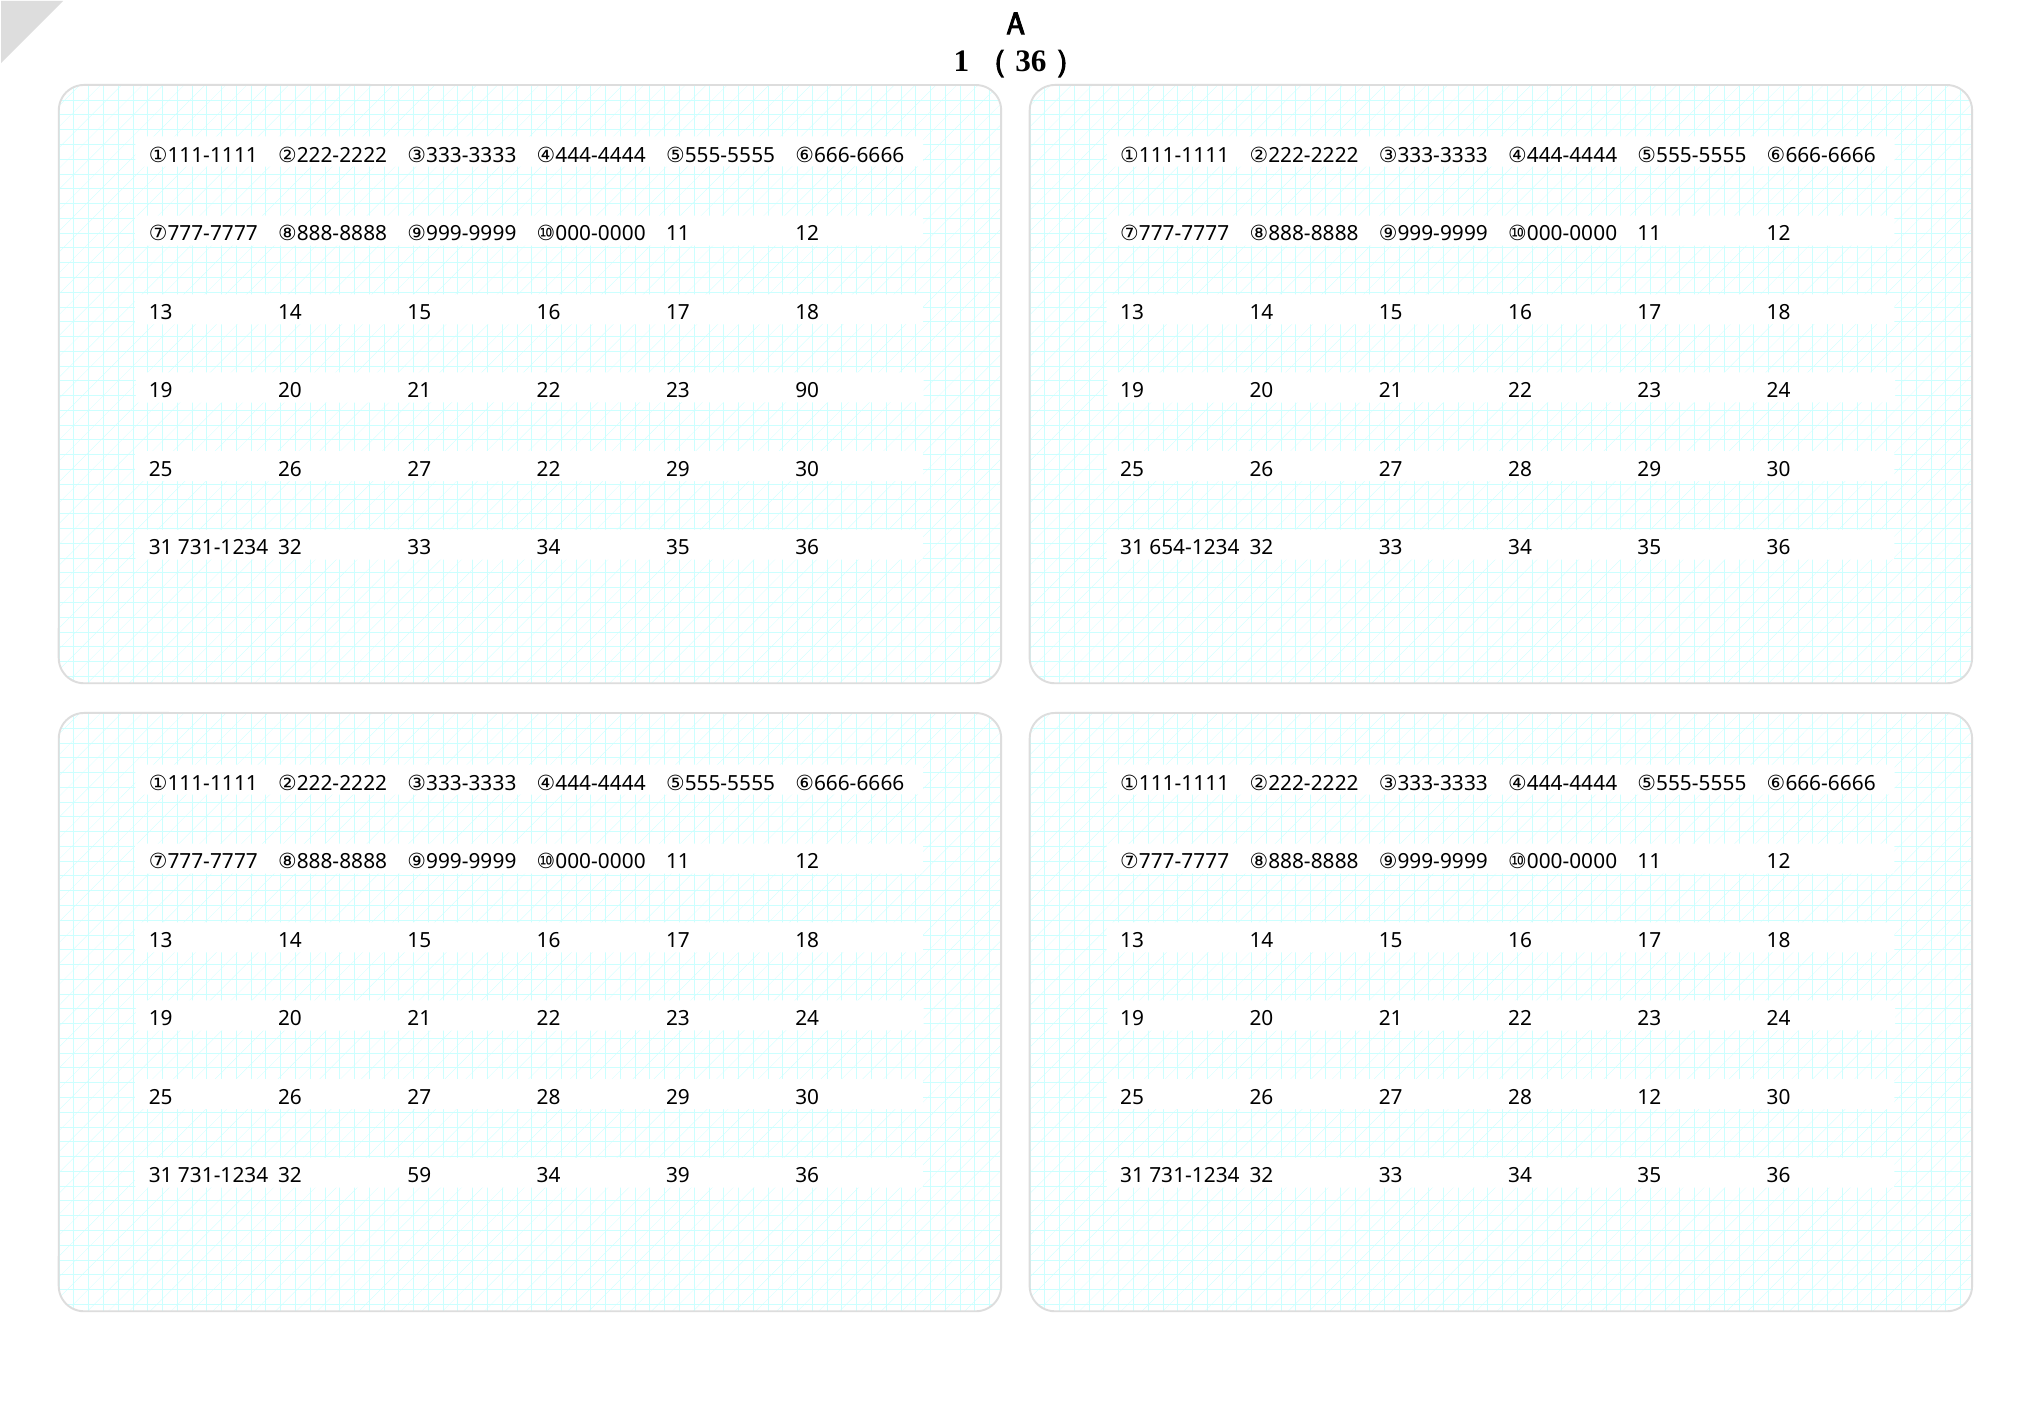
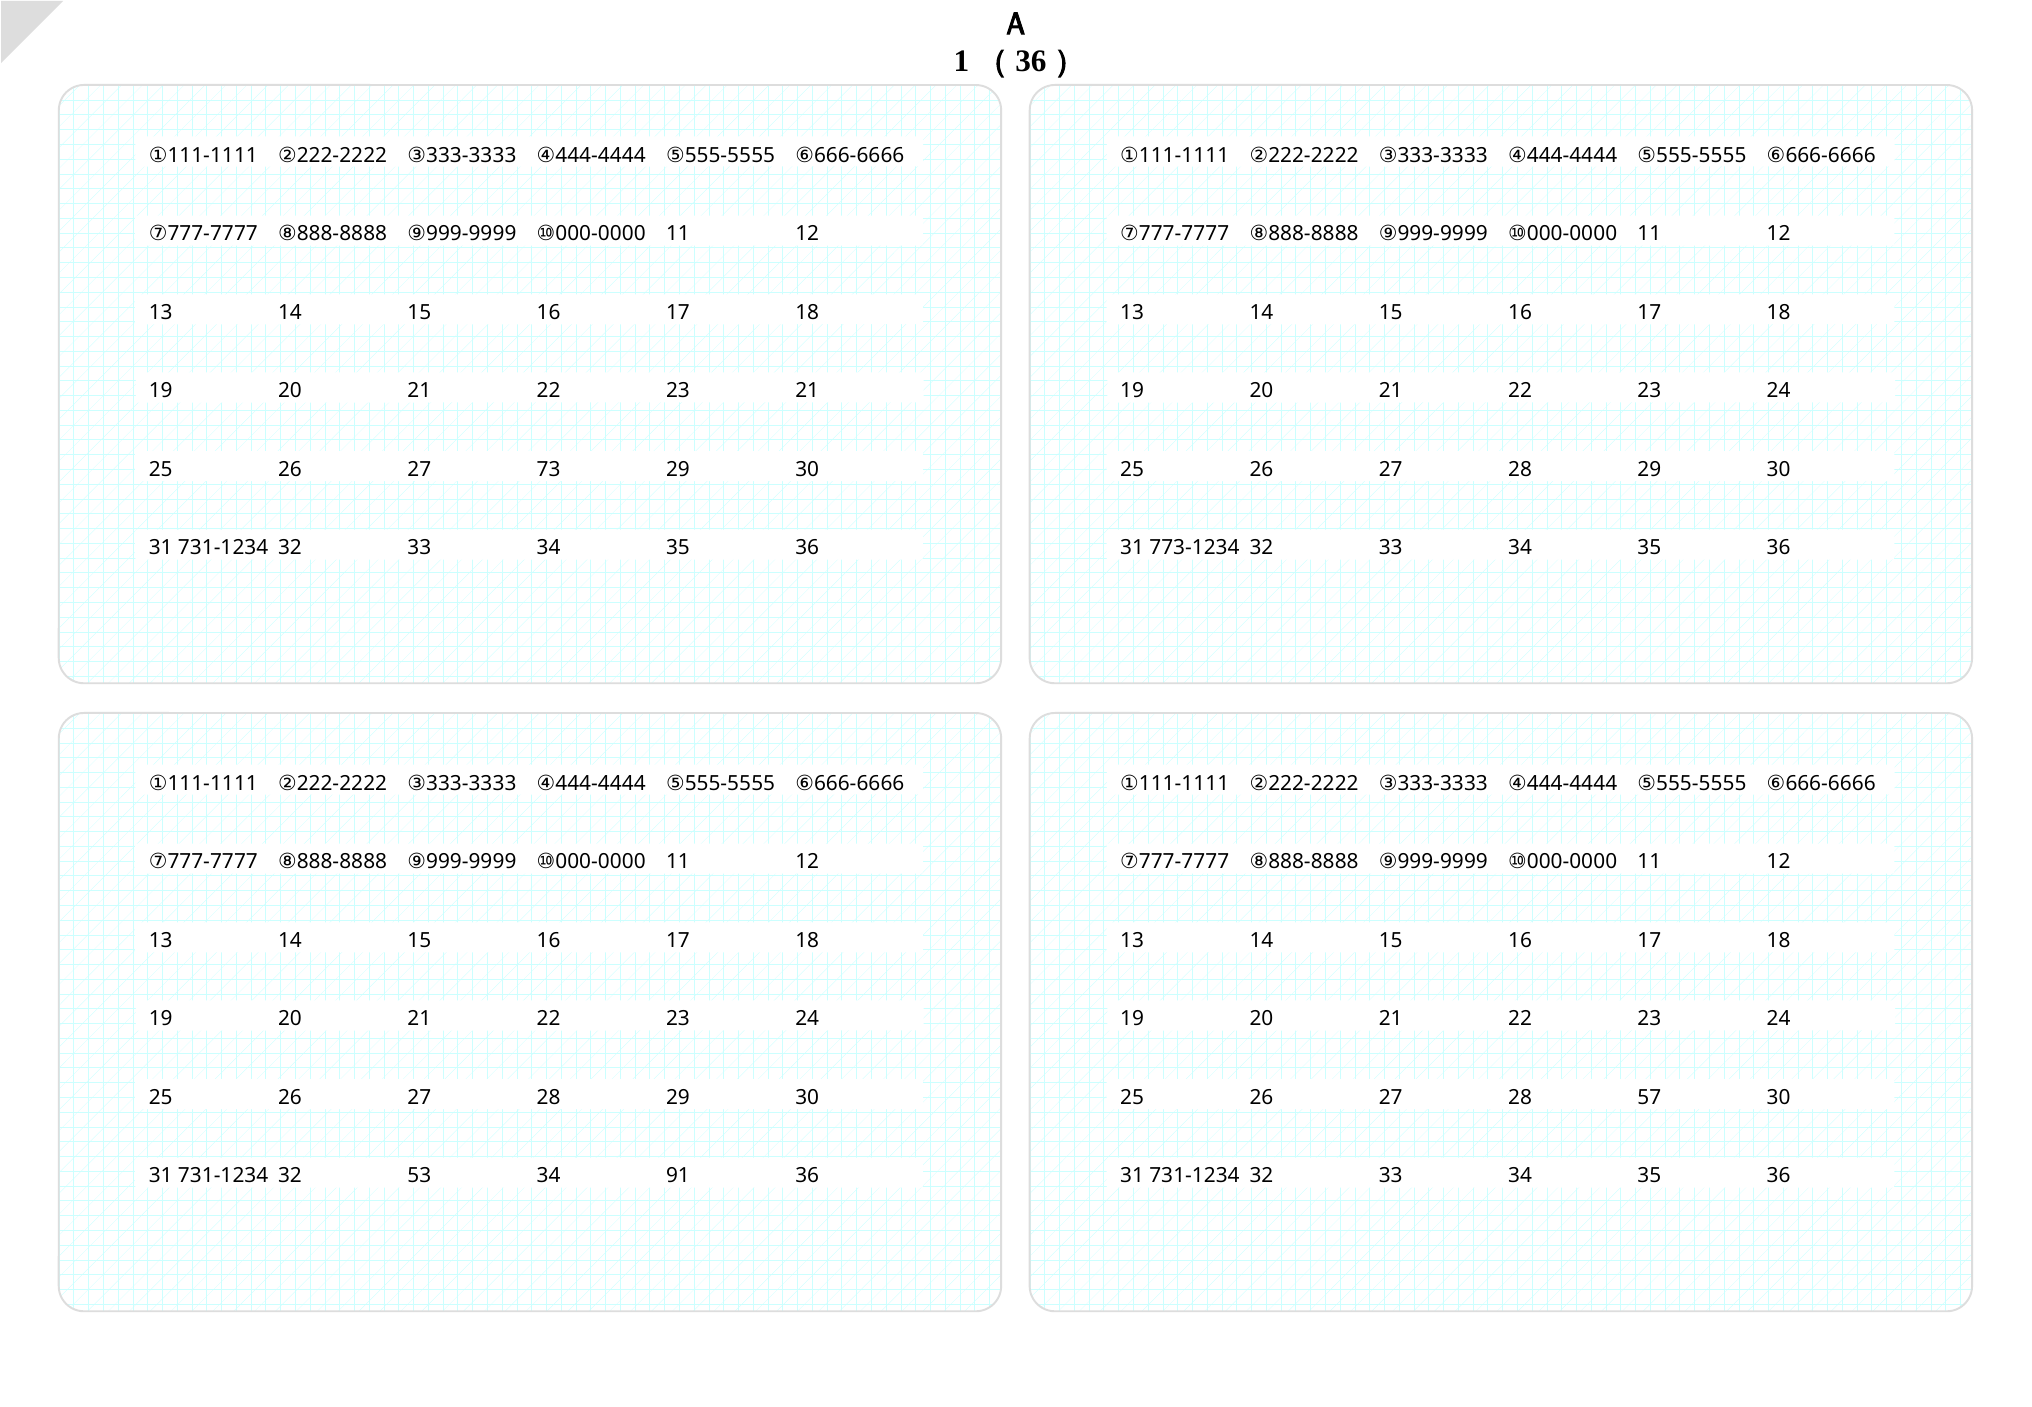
23 90: 90 -> 21
27 22: 22 -> 73
654-1234: 654-1234 -> 773-1234
28 12: 12 -> 57
59: 59 -> 53
39: 39 -> 91
